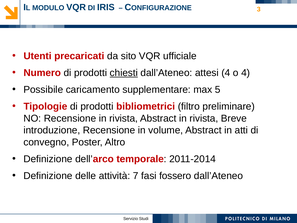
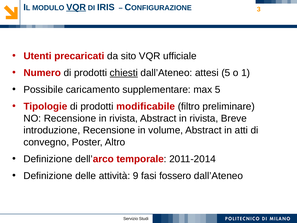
VQR at (76, 7) underline: none -> present
attesi 4: 4 -> 5
o 4: 4 -> 1
bibliometrici: bibliometrici -> modificabile
7: 7 -> 9
